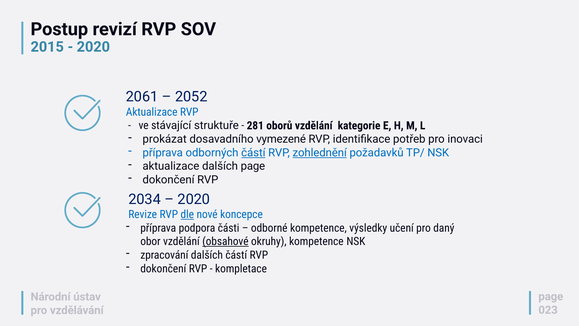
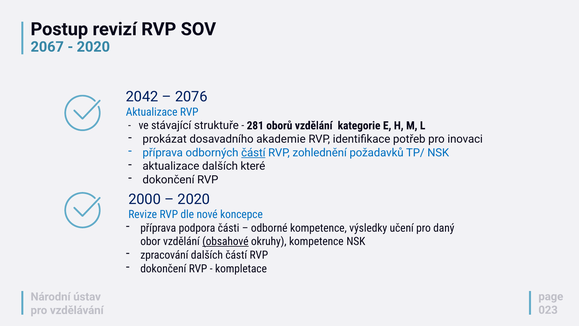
2015: 2015 -> 2067
2061: 2061 -> 2042
2052: 2052 -> 2076
vymezené: vymezené -> akademie
zohlednění underline: present -> none
dalších page: page -> které
2034: 2034 -> 2000
dle underline: present -> none
